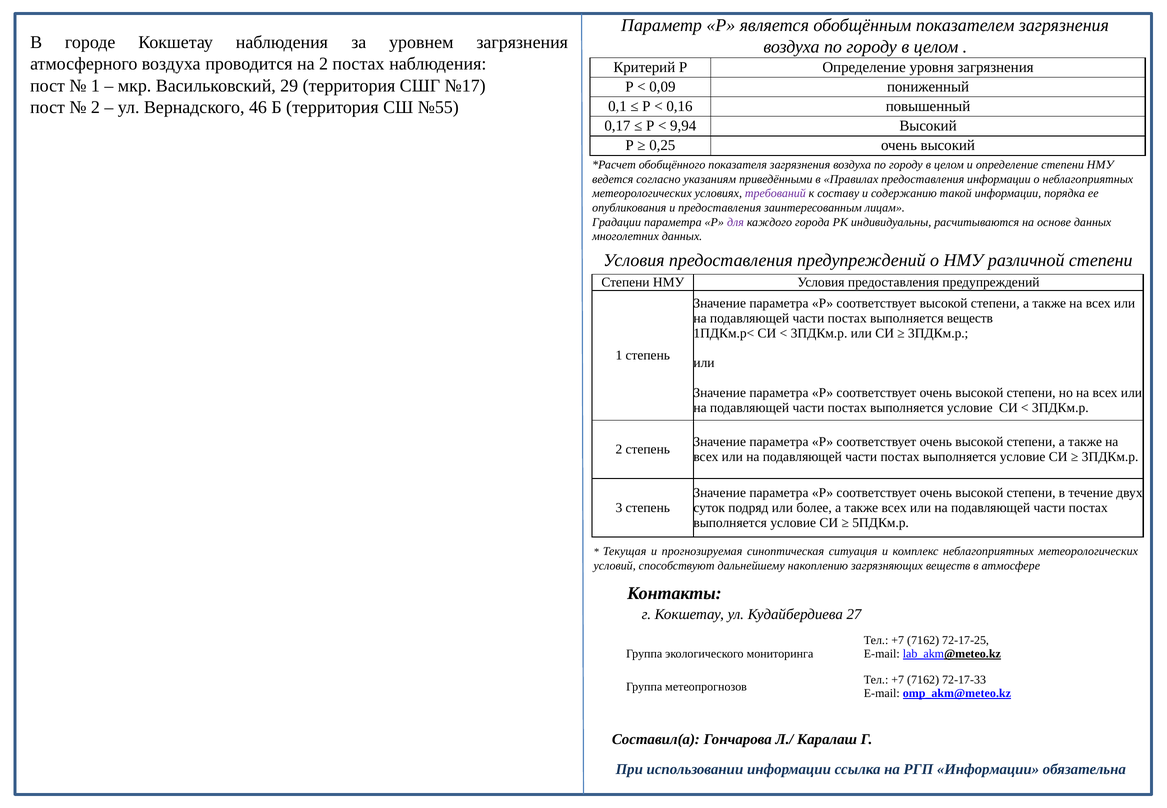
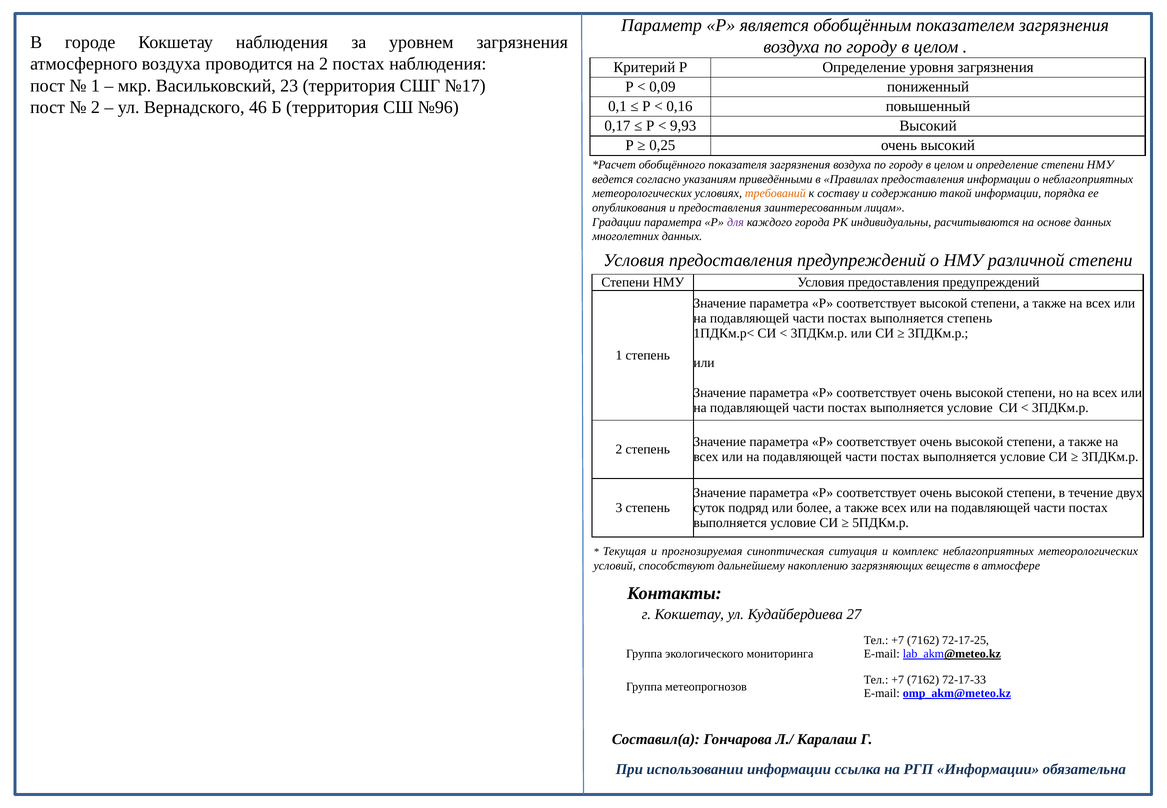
29: 29 -> 23
№55: №55 -> №96
9,94: 9,94 -> 9,93
требований colour: purple -> orange
выполняется веществ: веществ -> степень
